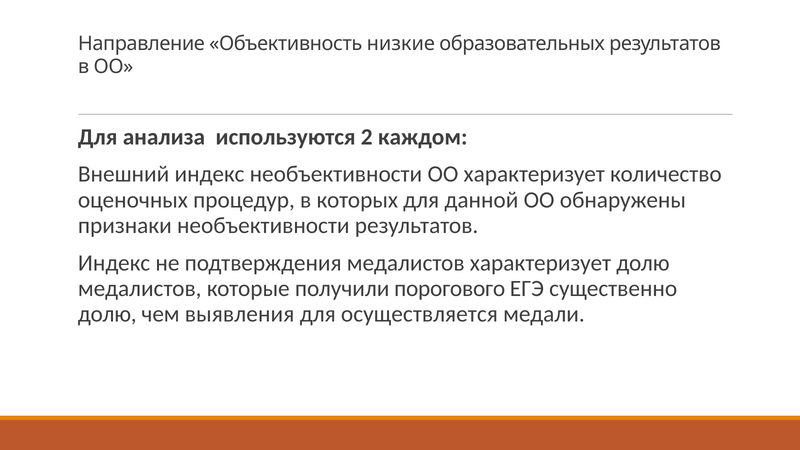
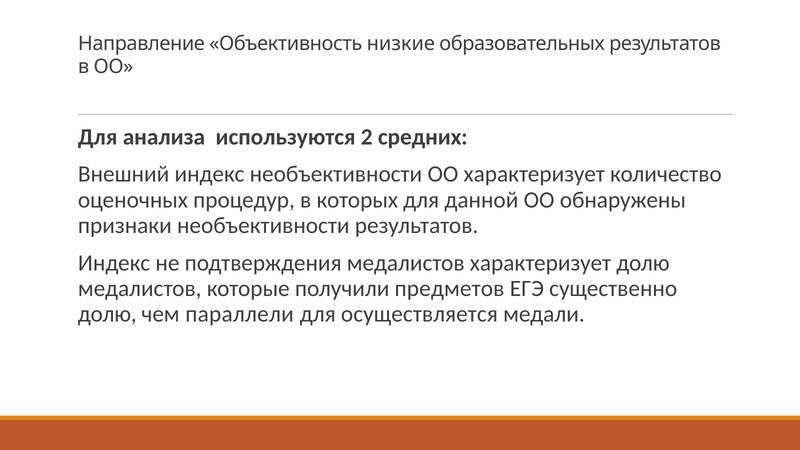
каждом: каждом -> средних
порогового: порогового -> предметов
выявления: выявления -> параллели
